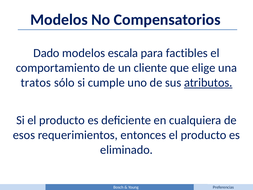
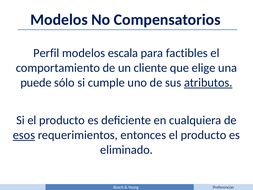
Dado: Dado -> Perfil
tratos: tratos -> puede
esos underline: none -> present
